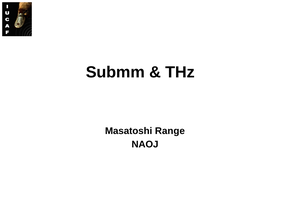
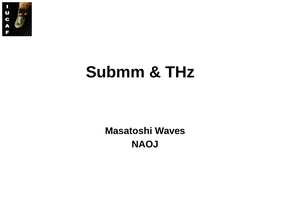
Range: Range -> Waves
